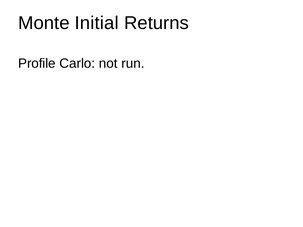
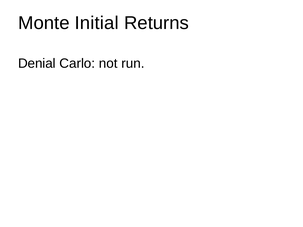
Profile: Profile -> Denial
